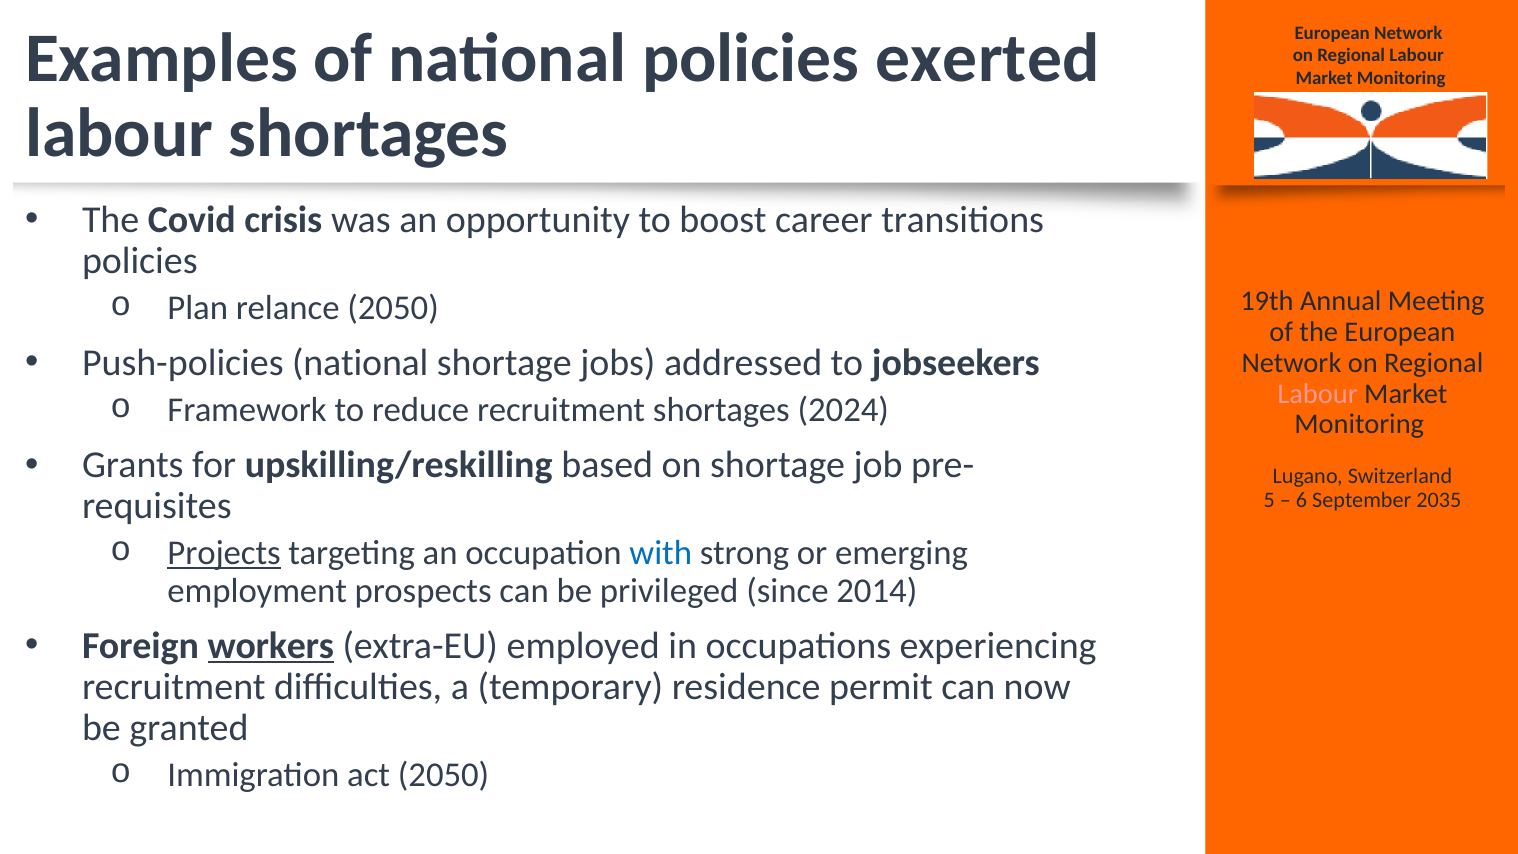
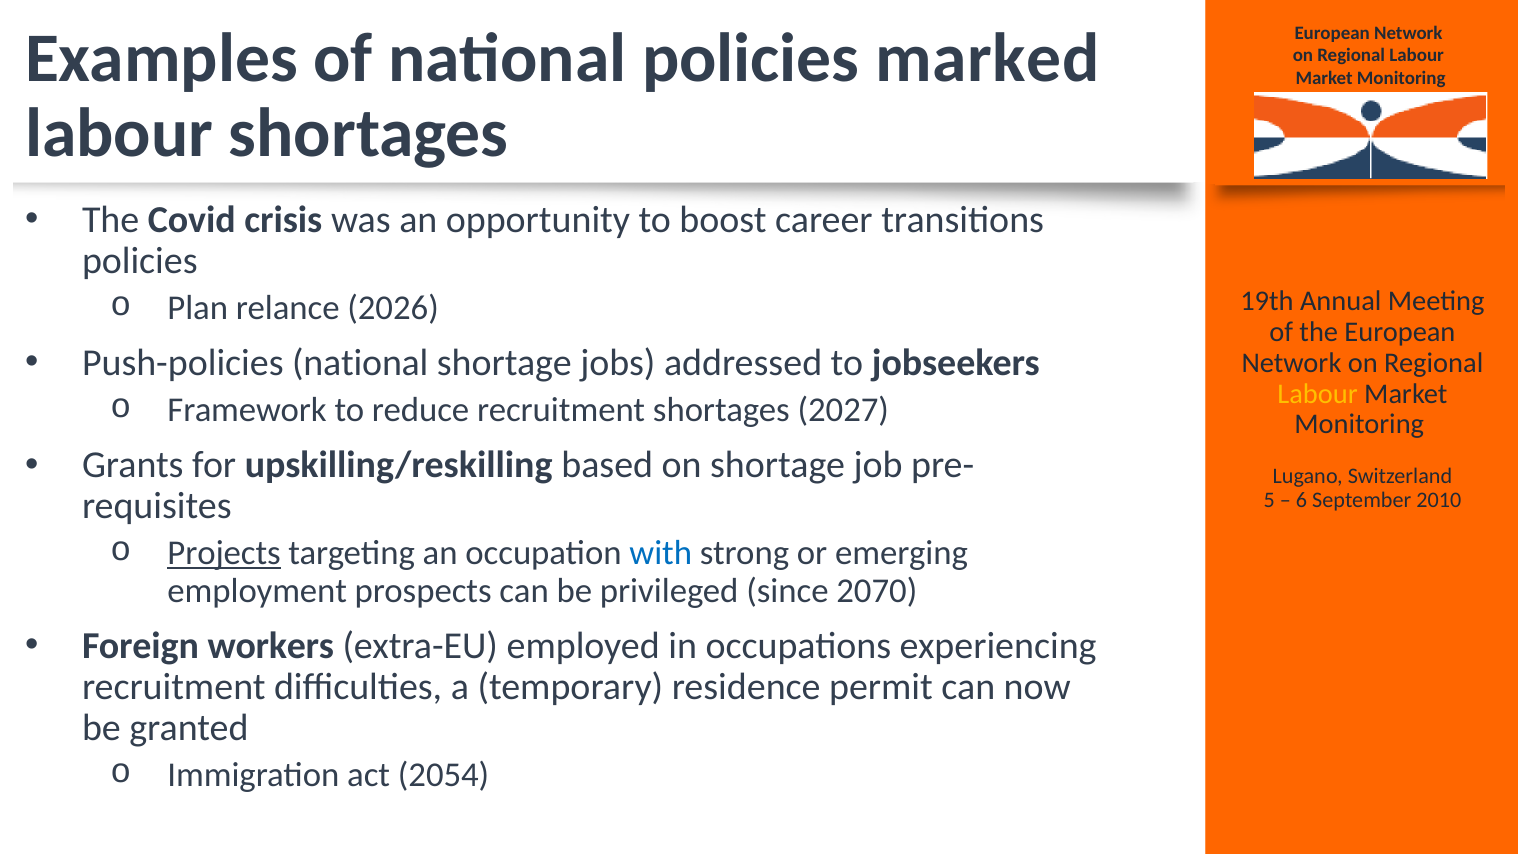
exerted: exerted -> marked
relance 2050: 2050 -> 2026
Labour at (1318, 394) colour: pink -> yellow
2024: 2024 -> 2027
2035: 2035 -> 2010
2014: 2014 -> 2070
workers underline: present -> none
act 2050: 2050 -> 2054
